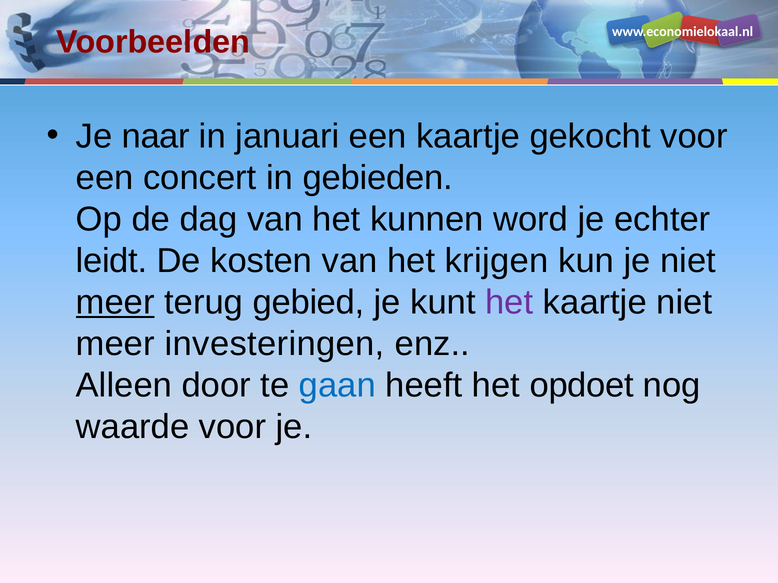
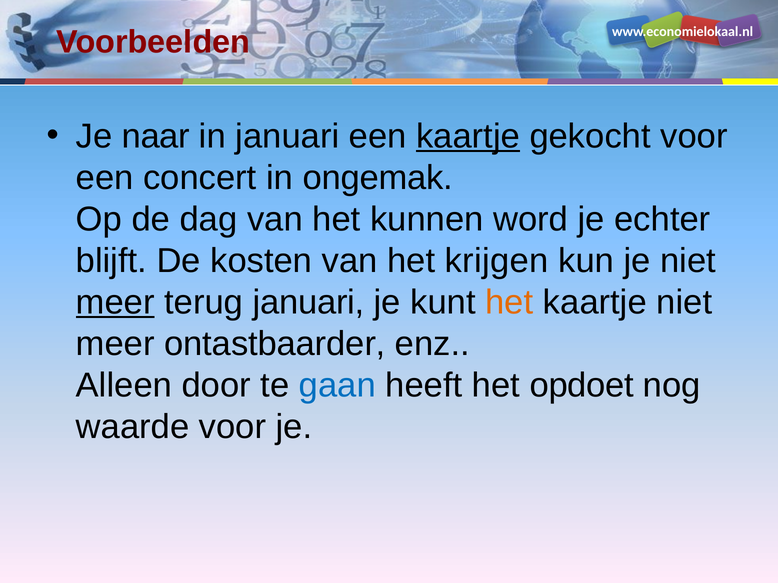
kaartje at (468, 136) underline: none -> present
gebieden: gebieden -> ongemak
leidt: leidt -> blijft
terug gebied: gebied -> januari
het at (509, 302) colour: purple -> orange
investeringen: investeringen -> ontastbaarder
